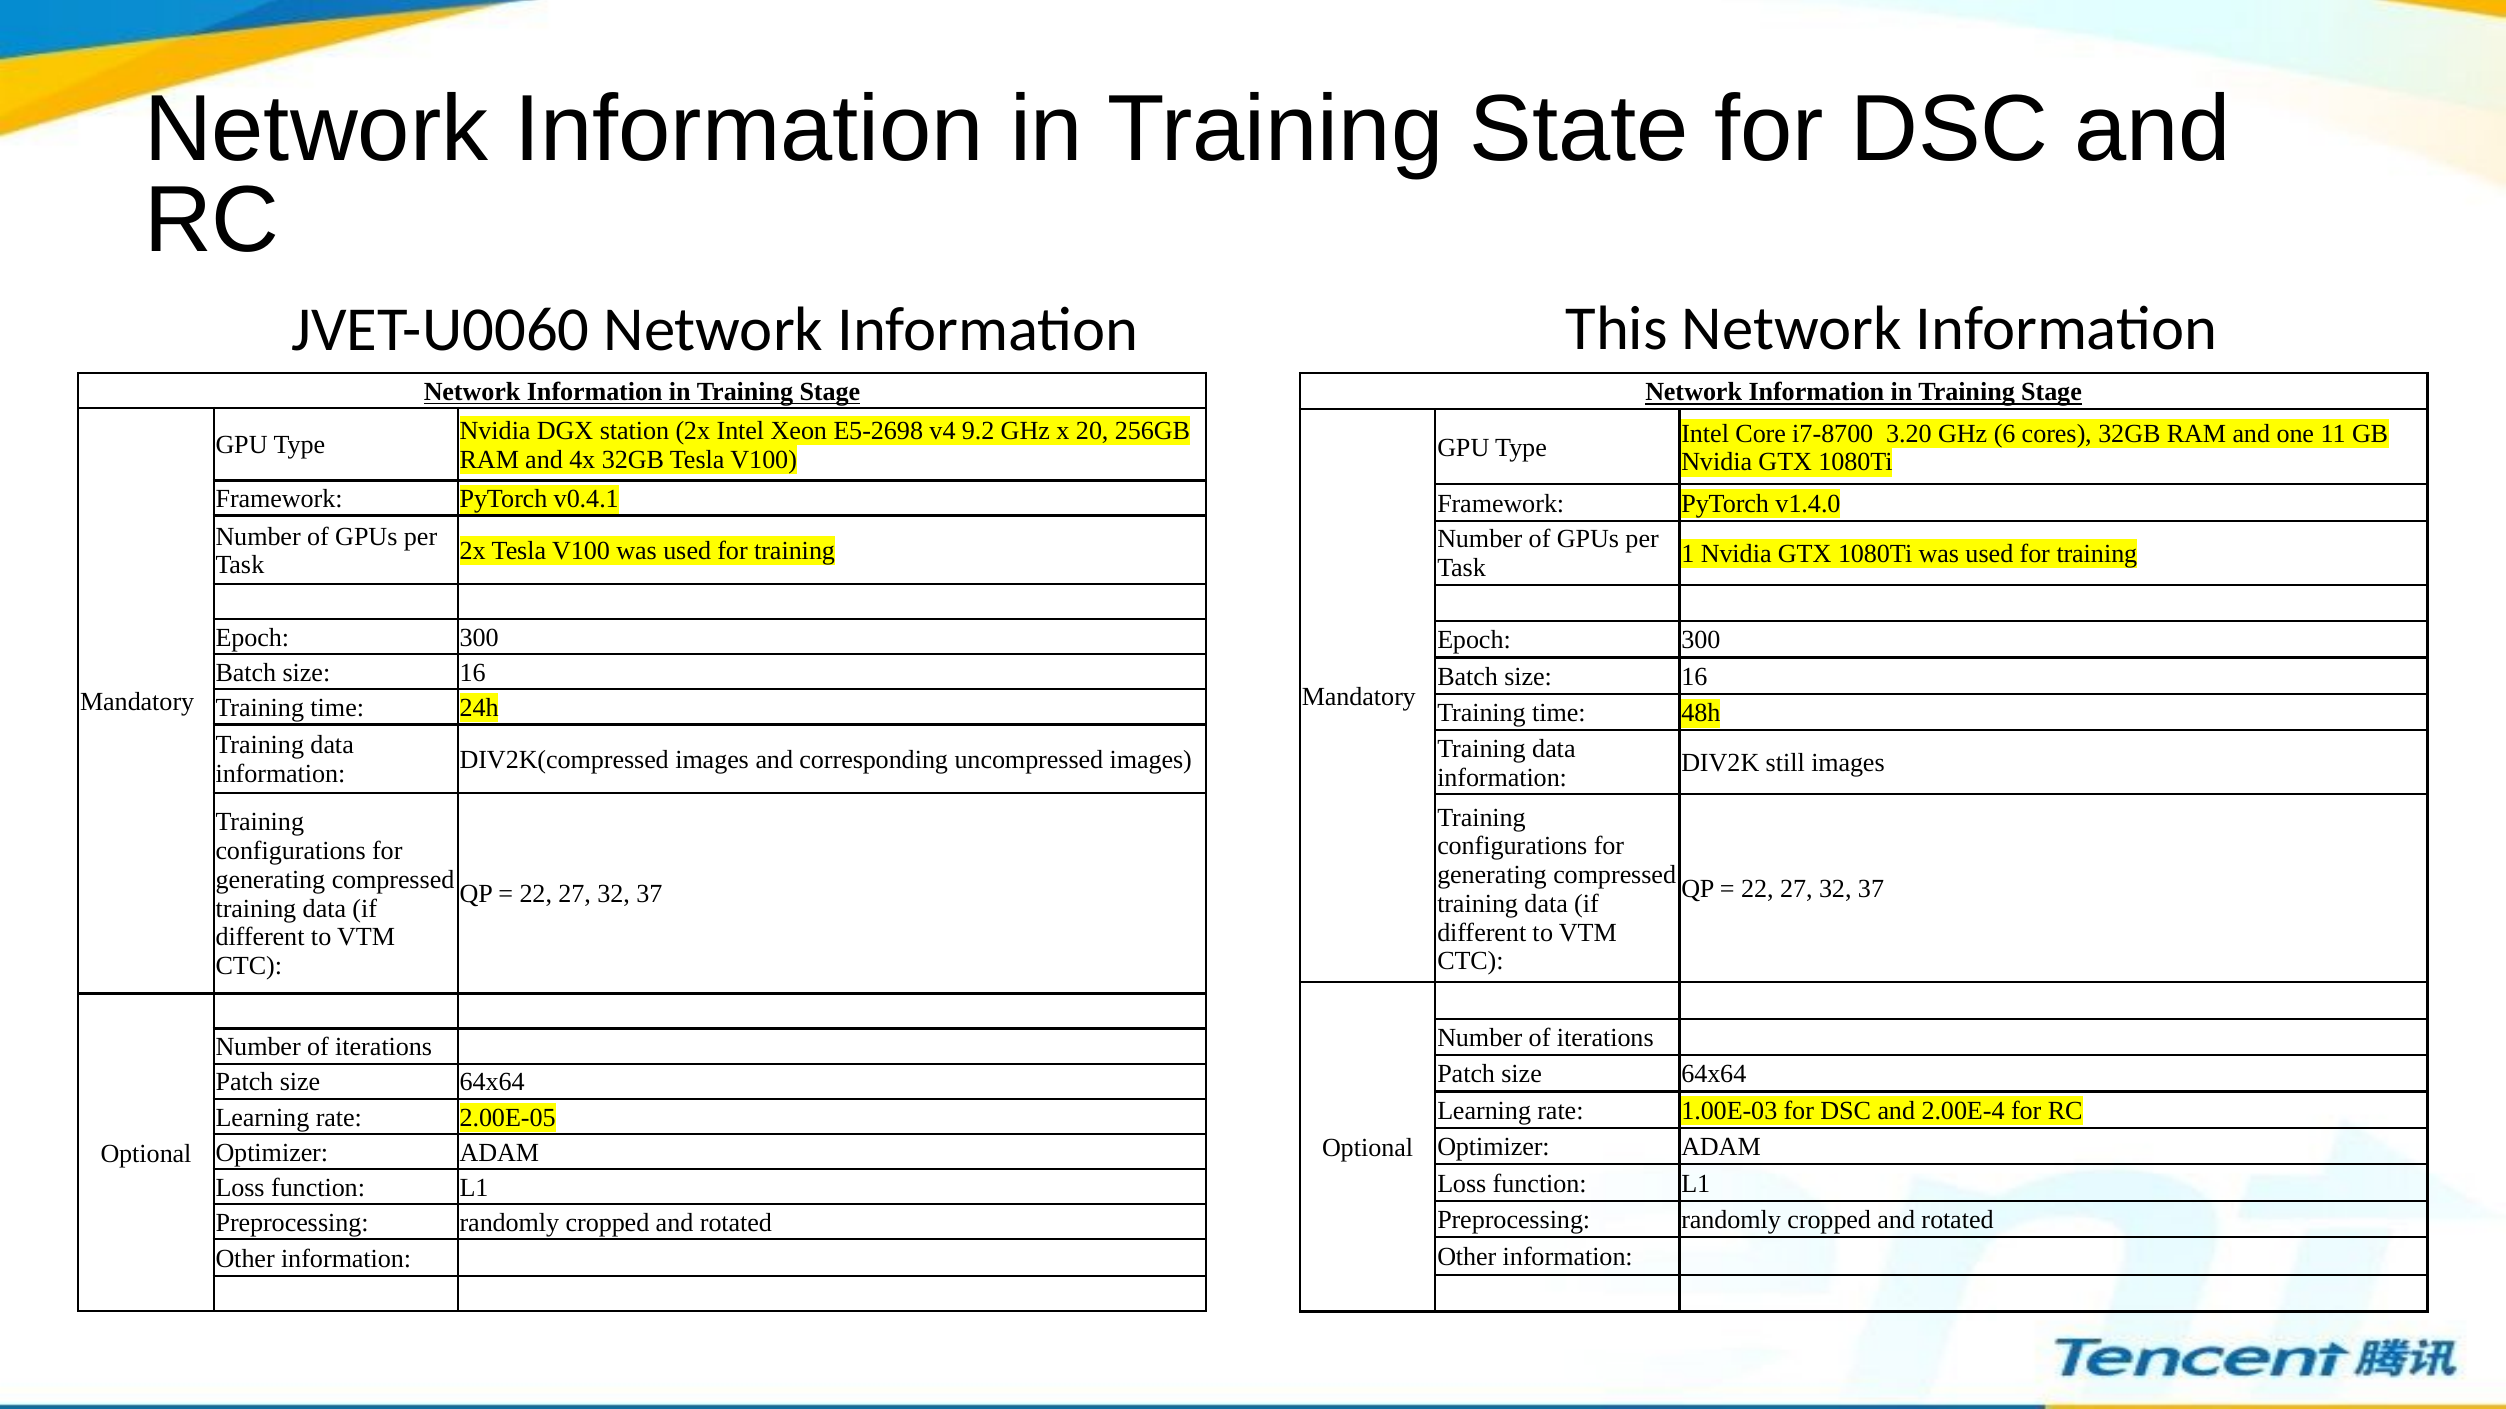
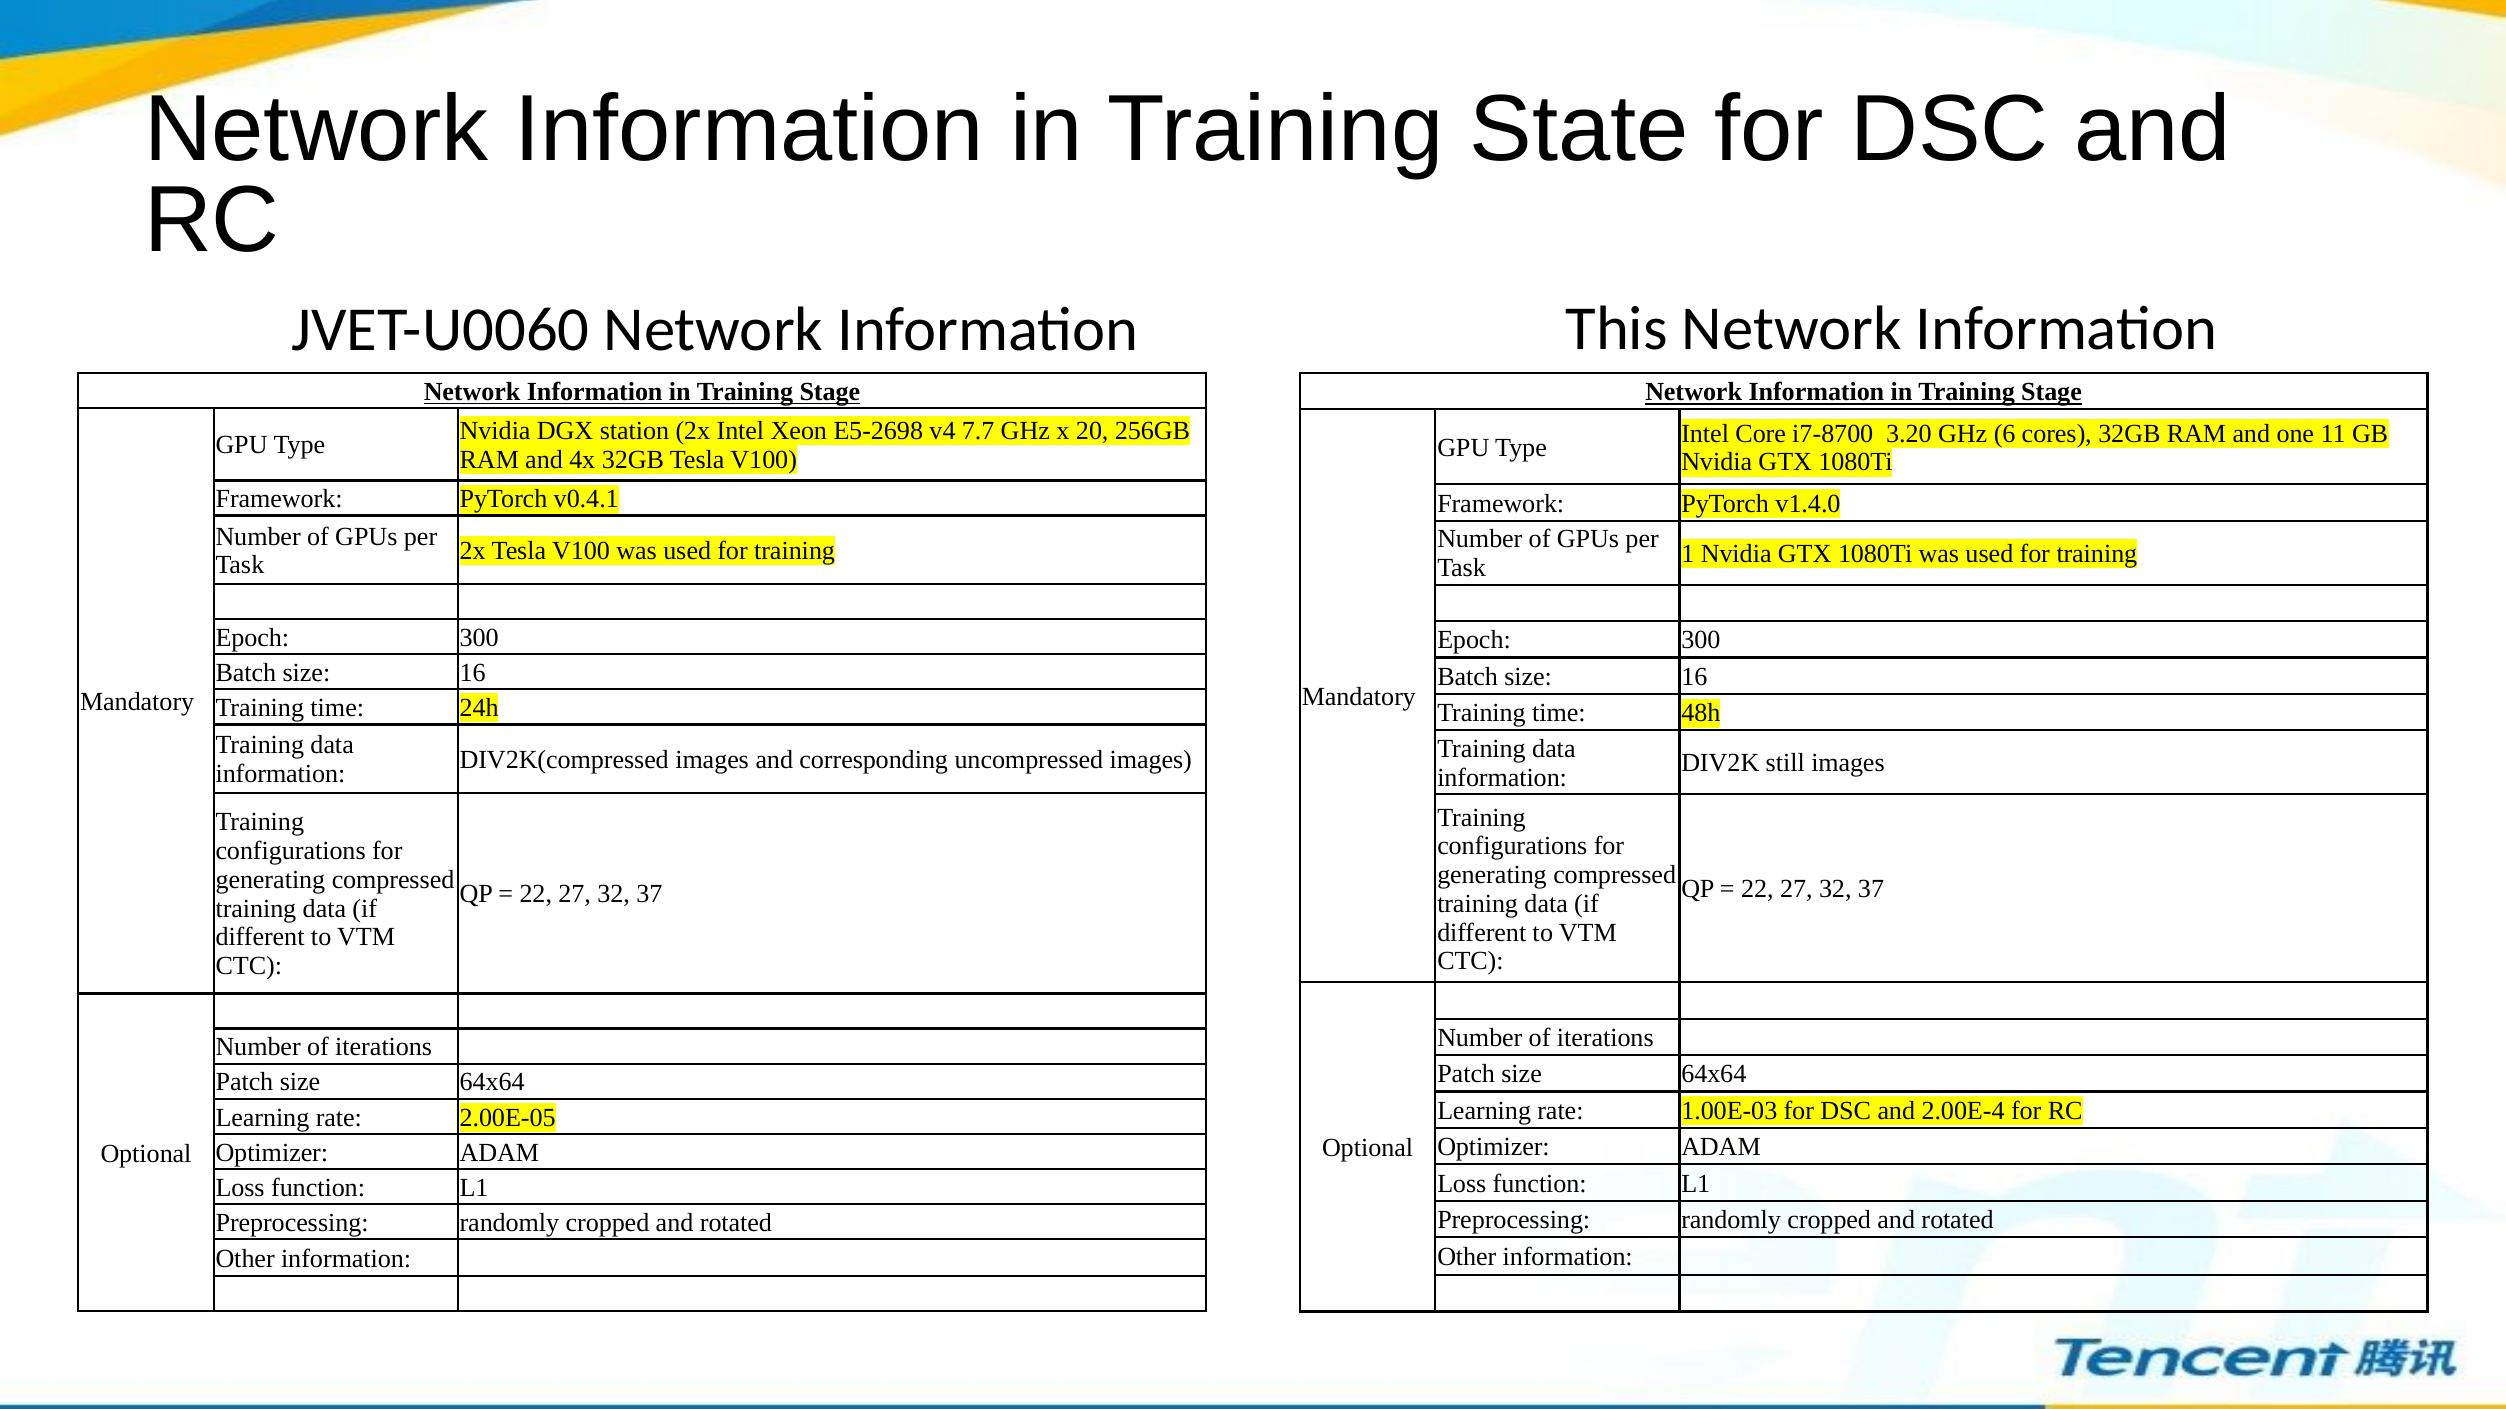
9.2: 9.2 -> 7.7
